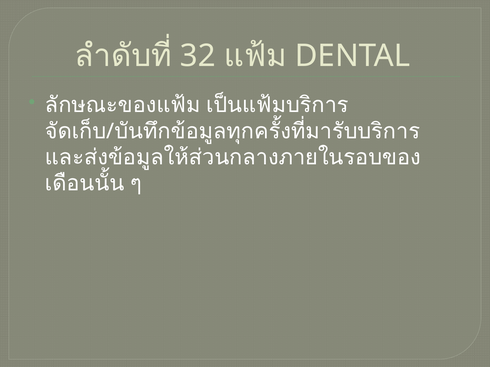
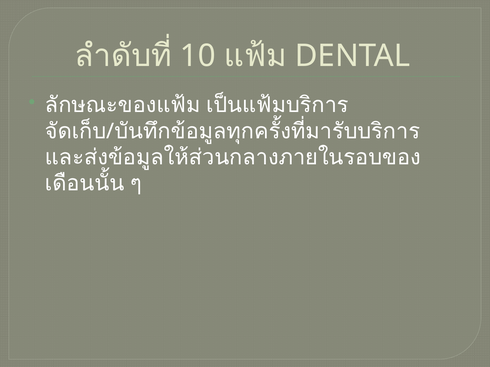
32: 32 -> 10
